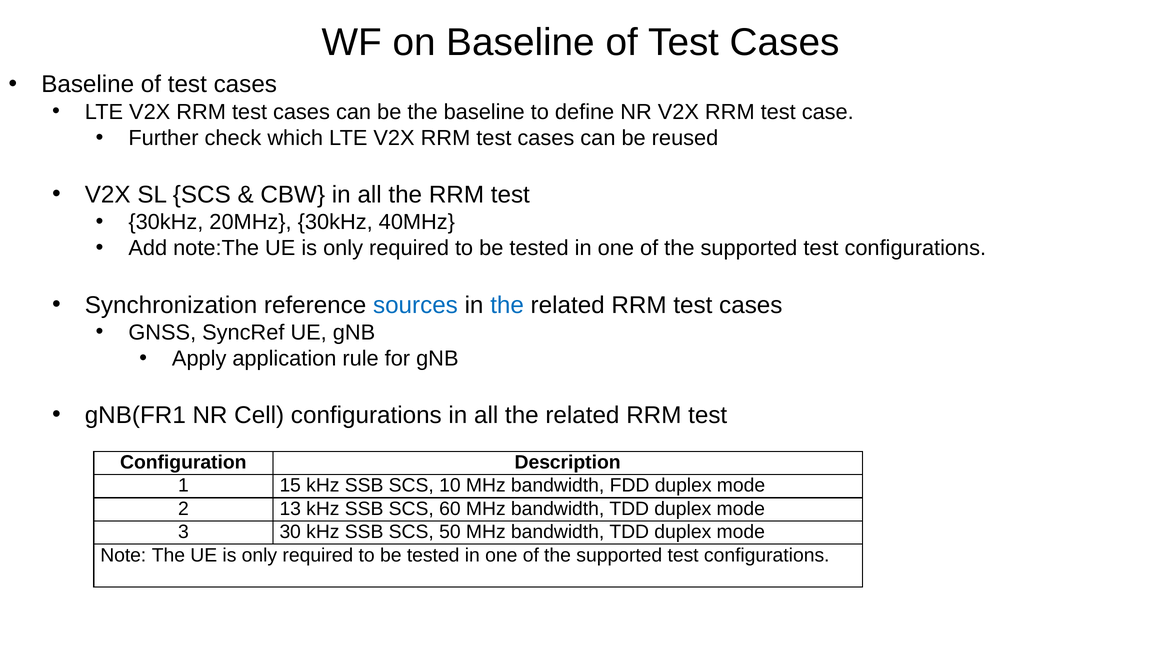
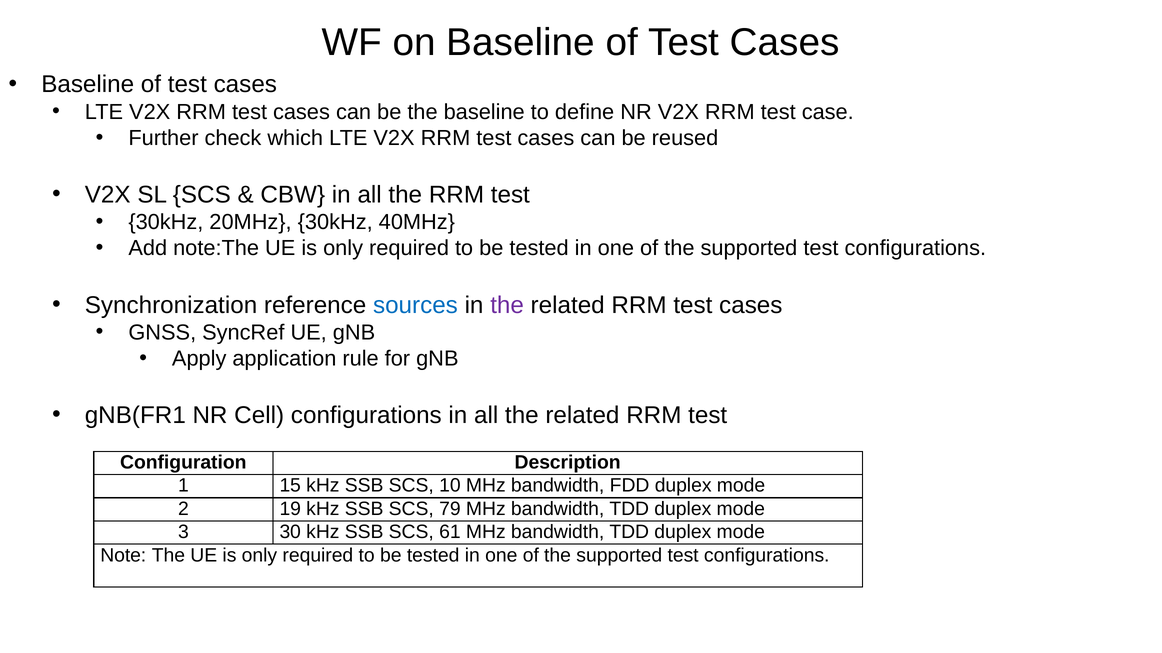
the at (507, 305) colour: blue -> purple
13: 13 -> 19
60: 60 -> 79
50: 50 -> 61
